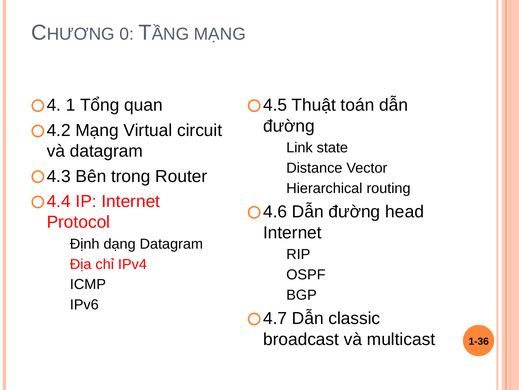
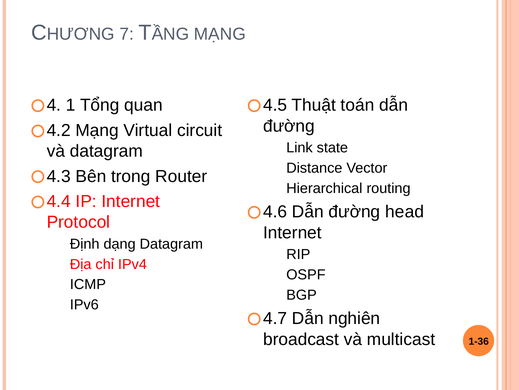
0: 0 -> 7
classic: classic -> nghiên
